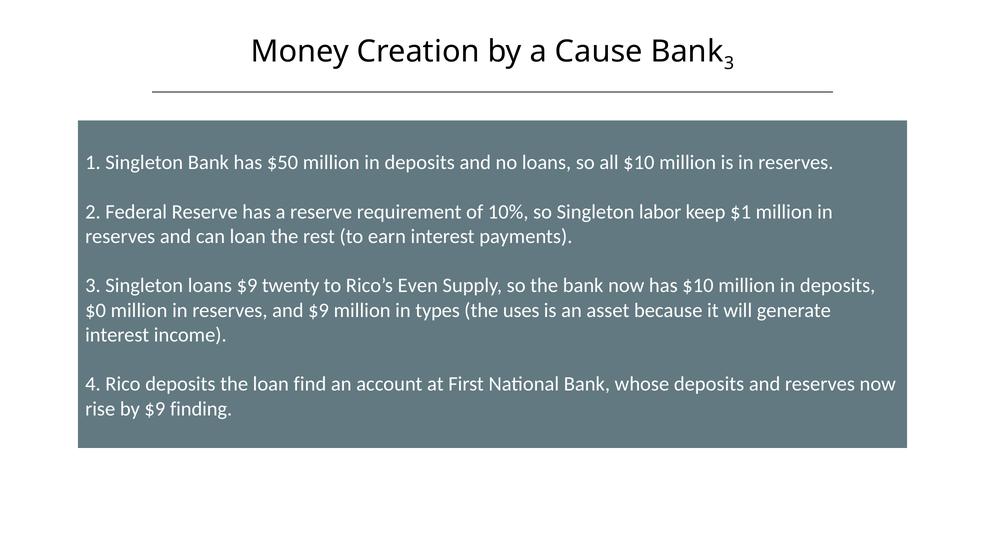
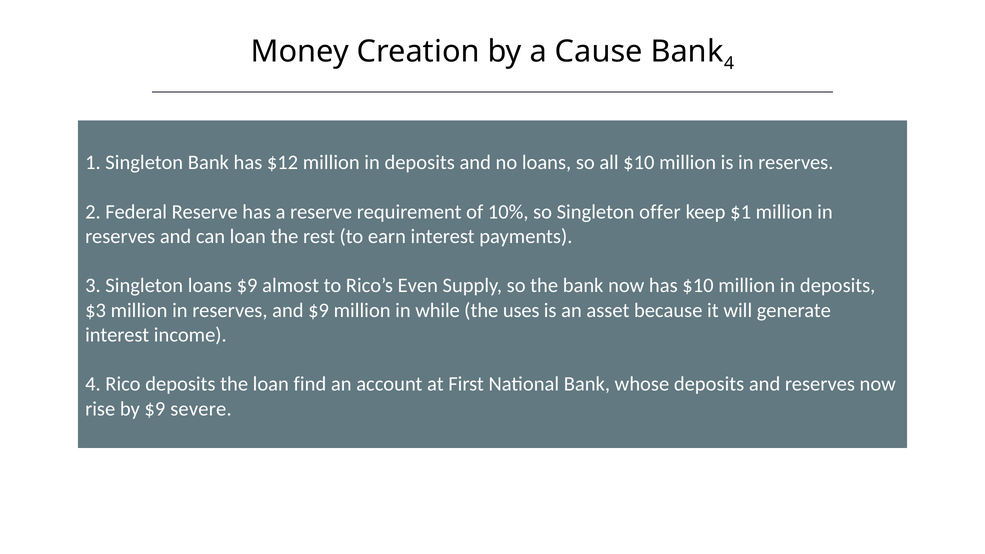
Bank 3: 3 -> 4
$50: $50 -> $12
labor: labor -> offer
twenty: twenty -> almost
$0: $0 -> $3
types: types -> while
finding: finding -> severe
